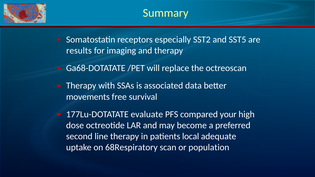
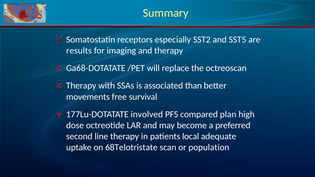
data: data -> than
evaluate: evaluate -> involved
your: your -> plan
68Respiratory: 68Respiratory -> 68Telotristate
